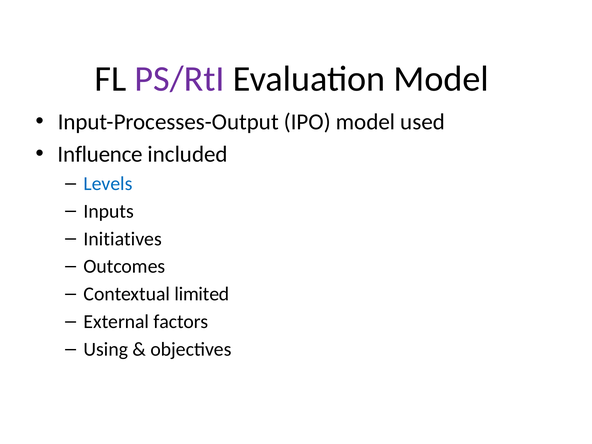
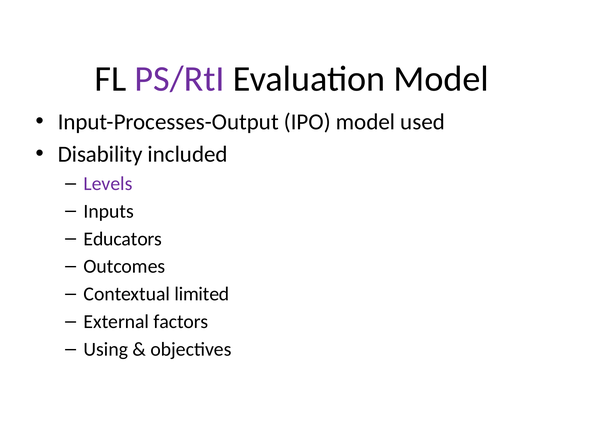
Influence: Influence -> Disability
Levels colour: blue -> purple
Initiatives: Initiatives -> Educators
